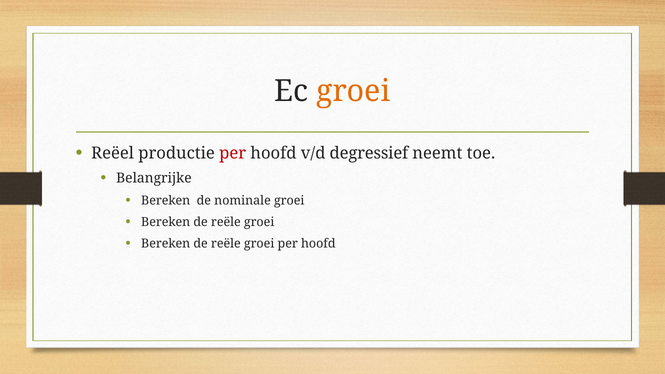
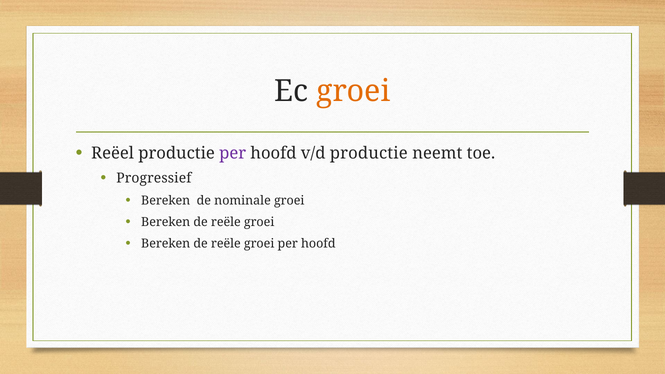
per at (233, 153) colour: red -> purple
v/d degressief: degressief -> productie
Belangrijke: Belangrijke -> Progressief
